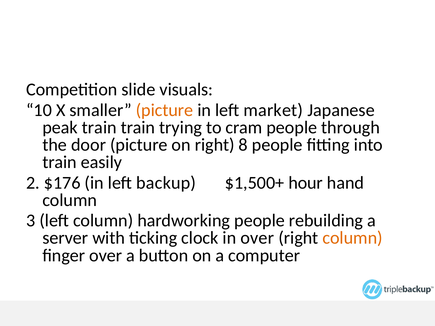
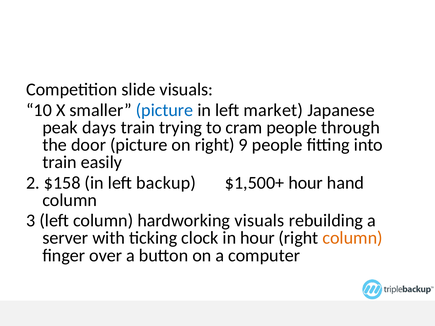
picture at (165, 110) colour: orange -> blue
peak train: train -> days
8: 8 -> 9
$176: $176 -> $158
hardworking people: people -> visuals
in over: over -> hour
